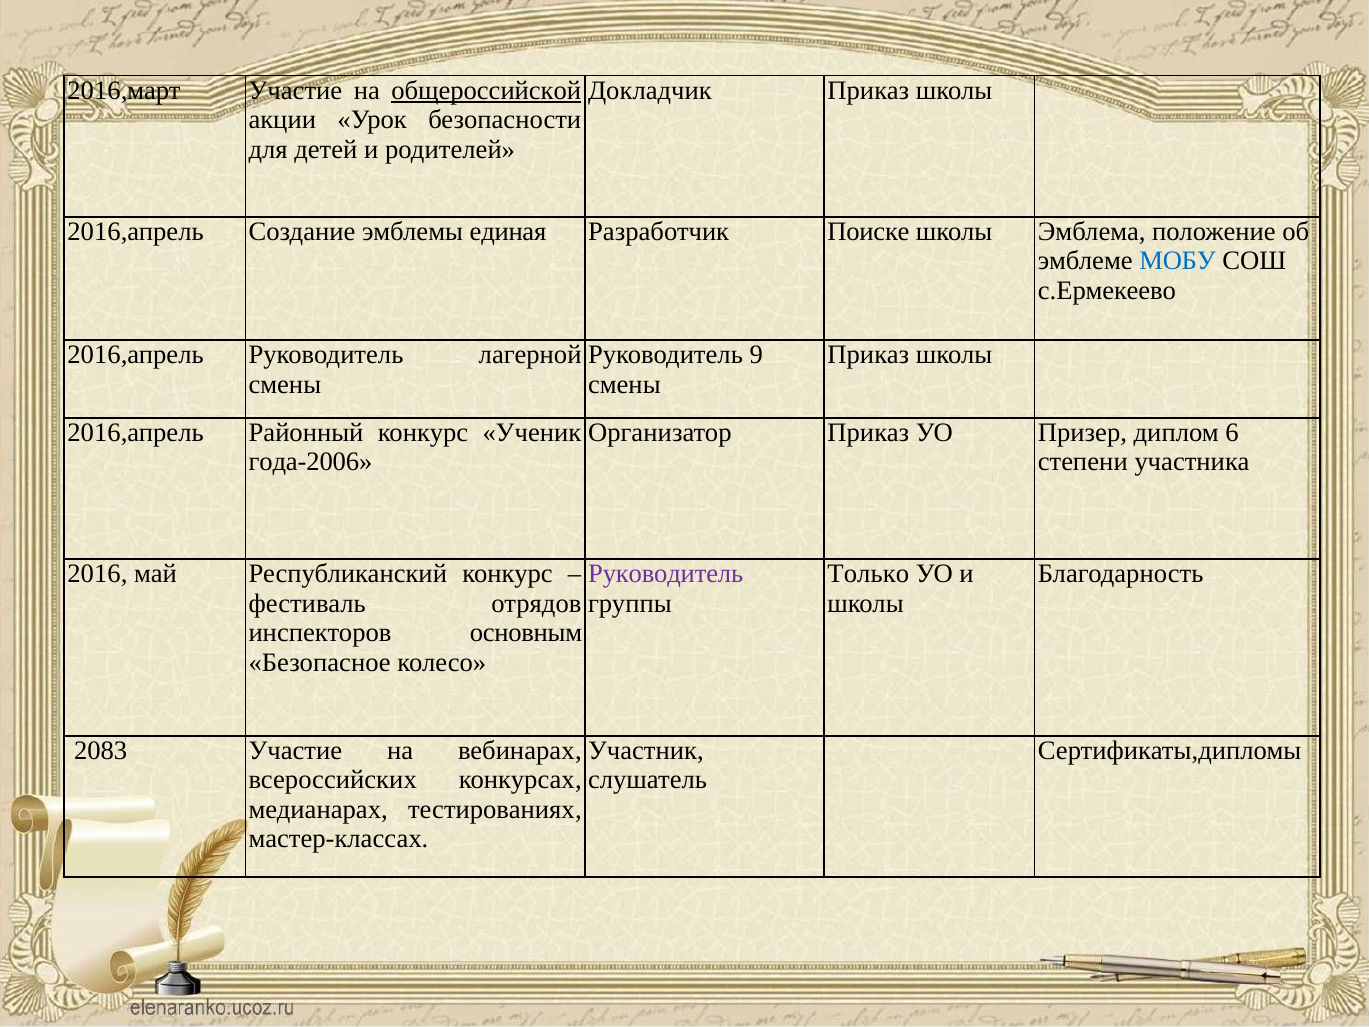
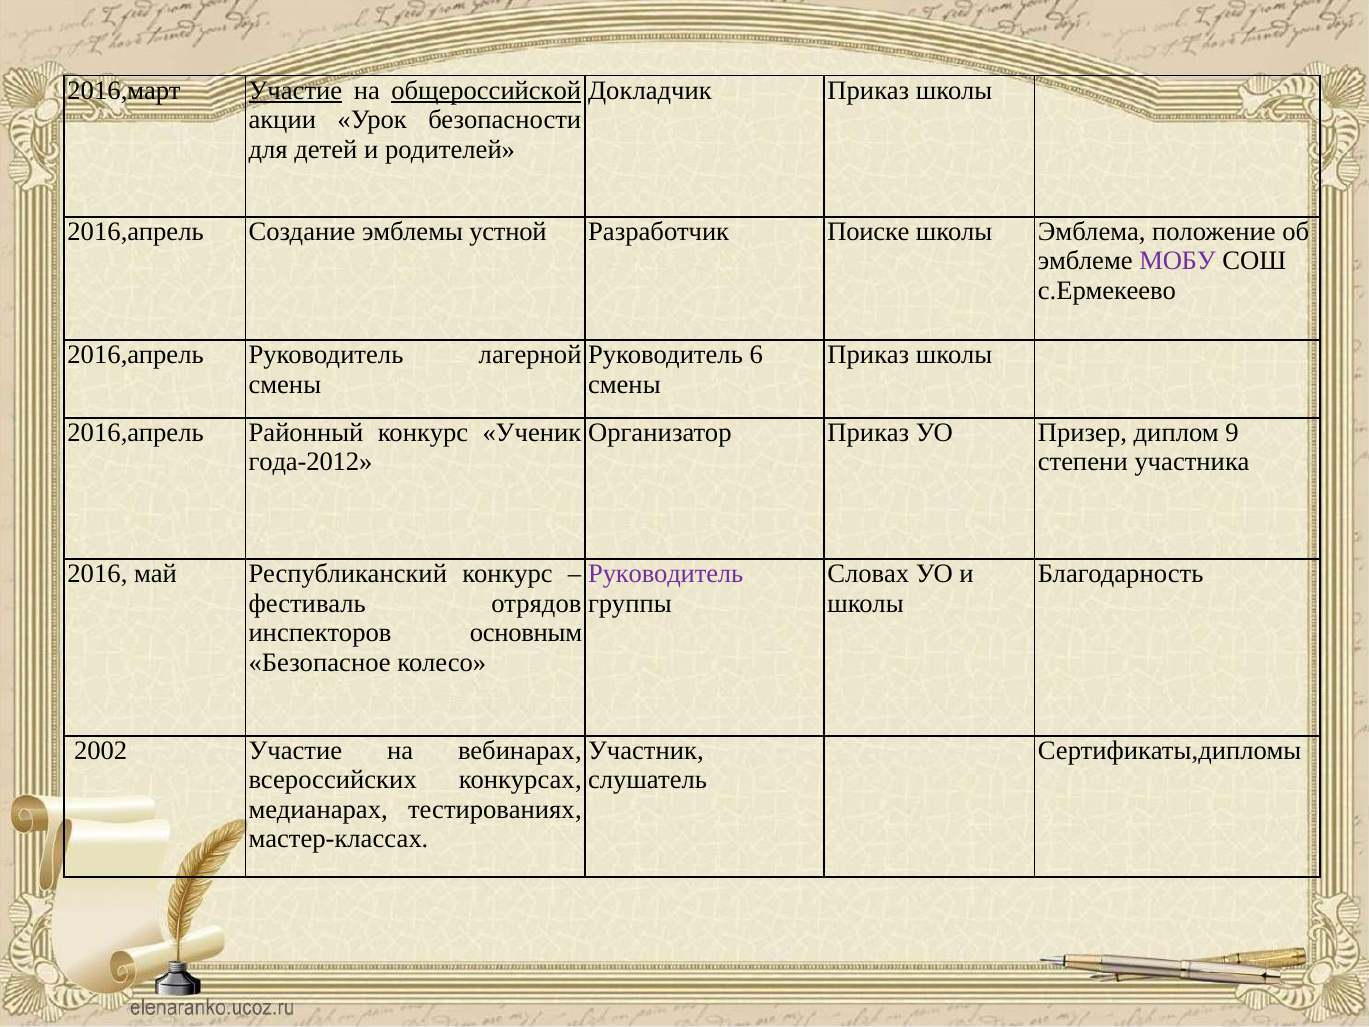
Участие at (295, 90) underline: none -> present
единая: единая -> устной
МОБУ colour: blue -> purple
9: 9 -> 6
6: 6 -> 9
года-2006: года-2006 -> года-2012
Только: Только -> Словах
2083: 2083 -> 2002
